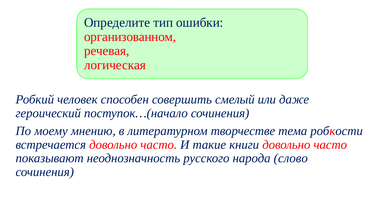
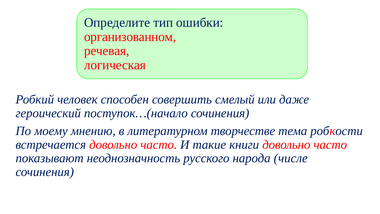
слово: слово -> числе
